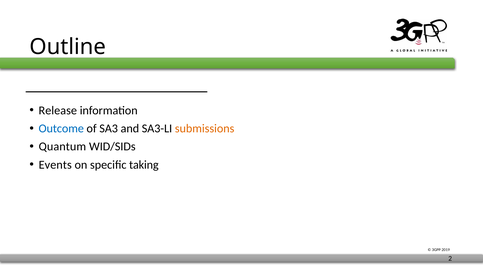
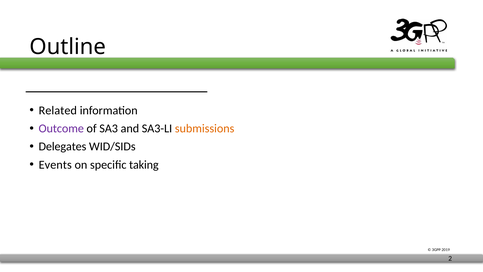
Release: Release -> Related
Outcome colour: blue -> purple
Quantum: Quantum -> Delegates
